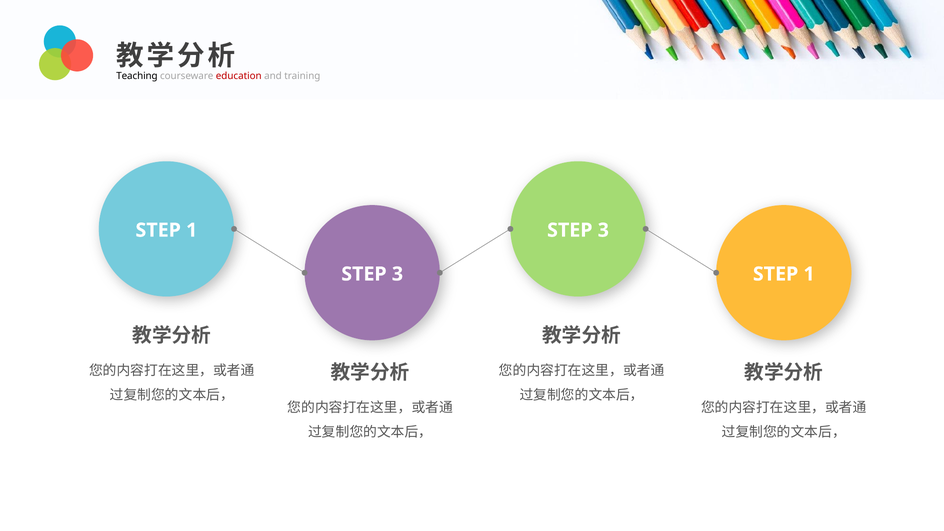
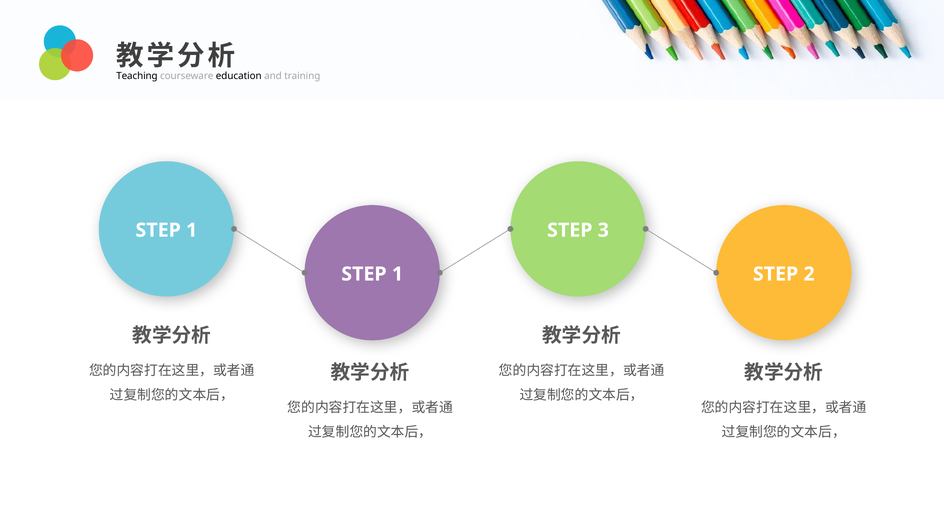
education colour: red -> black
3 at (398, 274): 3 -> 1
1 at (809, 274): 1 -> 2
